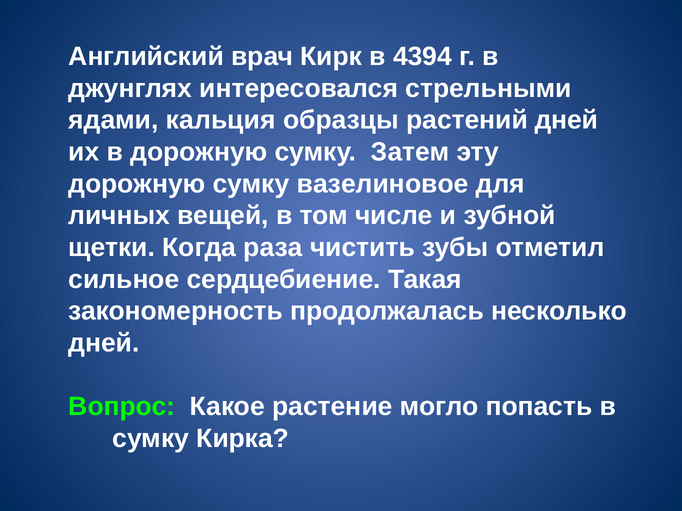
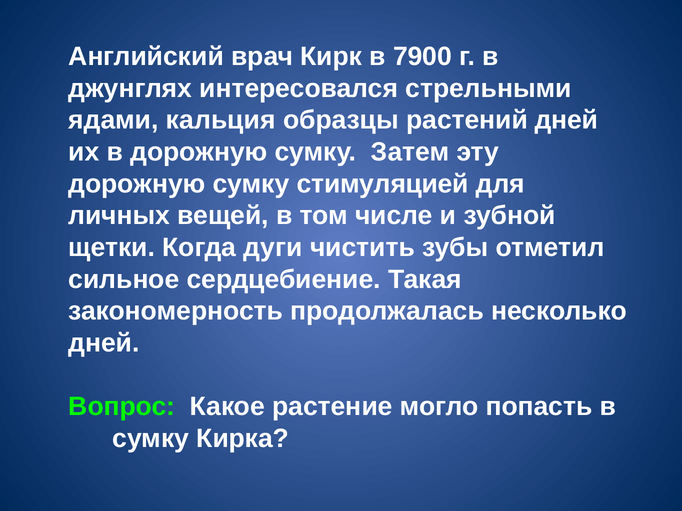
4394: 4394 -> 7900
вазелиновое: вазелиновое -> стимуляцией
раза: раза -> дуги
